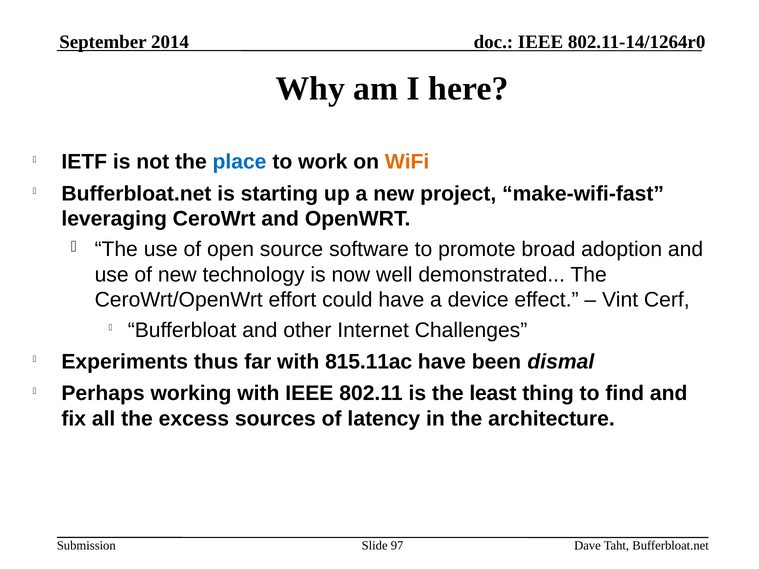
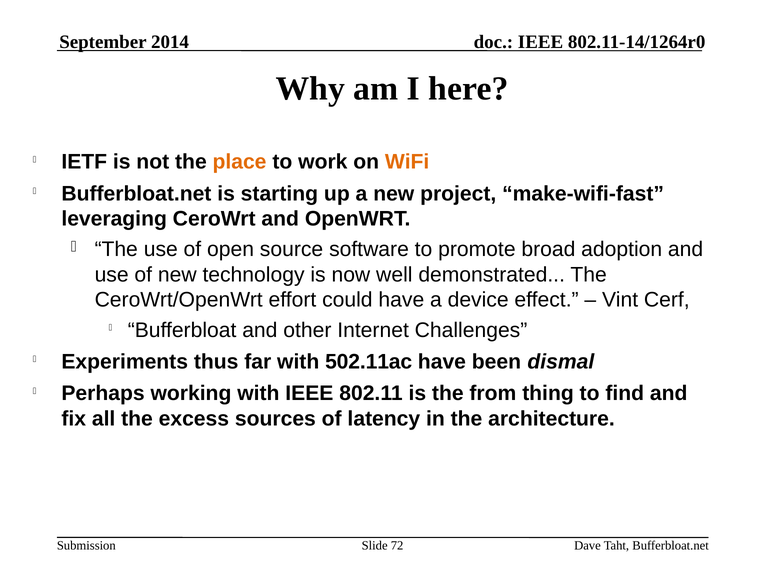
place colour: blue -> orange
815.11ac: 815.11ac -> 502.11ac
least: least -> from
97: 97 -> 72
